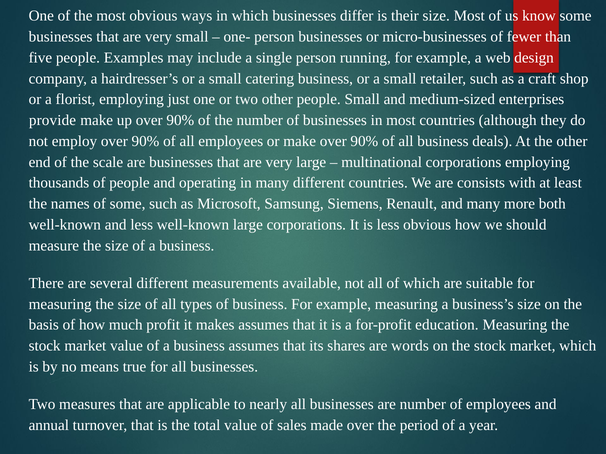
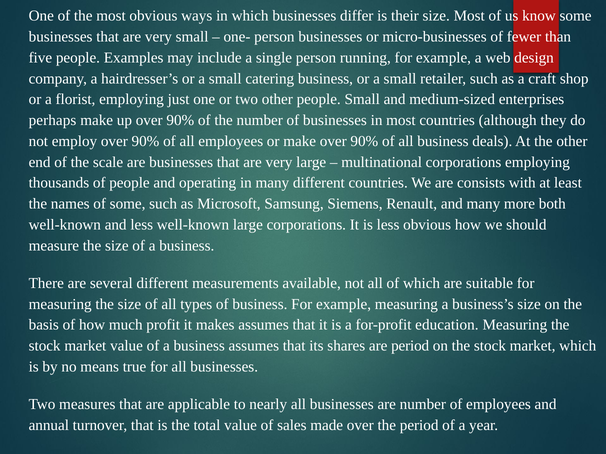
provide: provide -> perhaps
are words: words -> period
